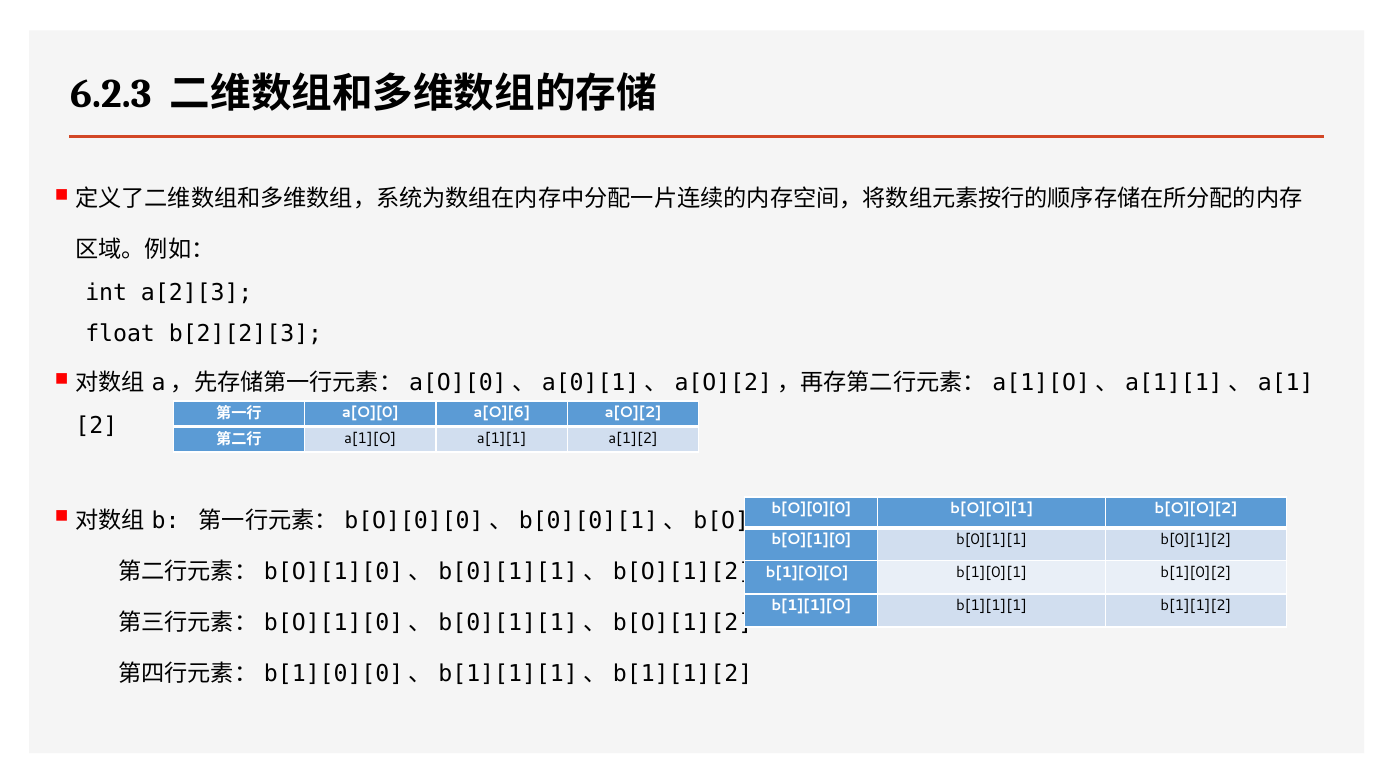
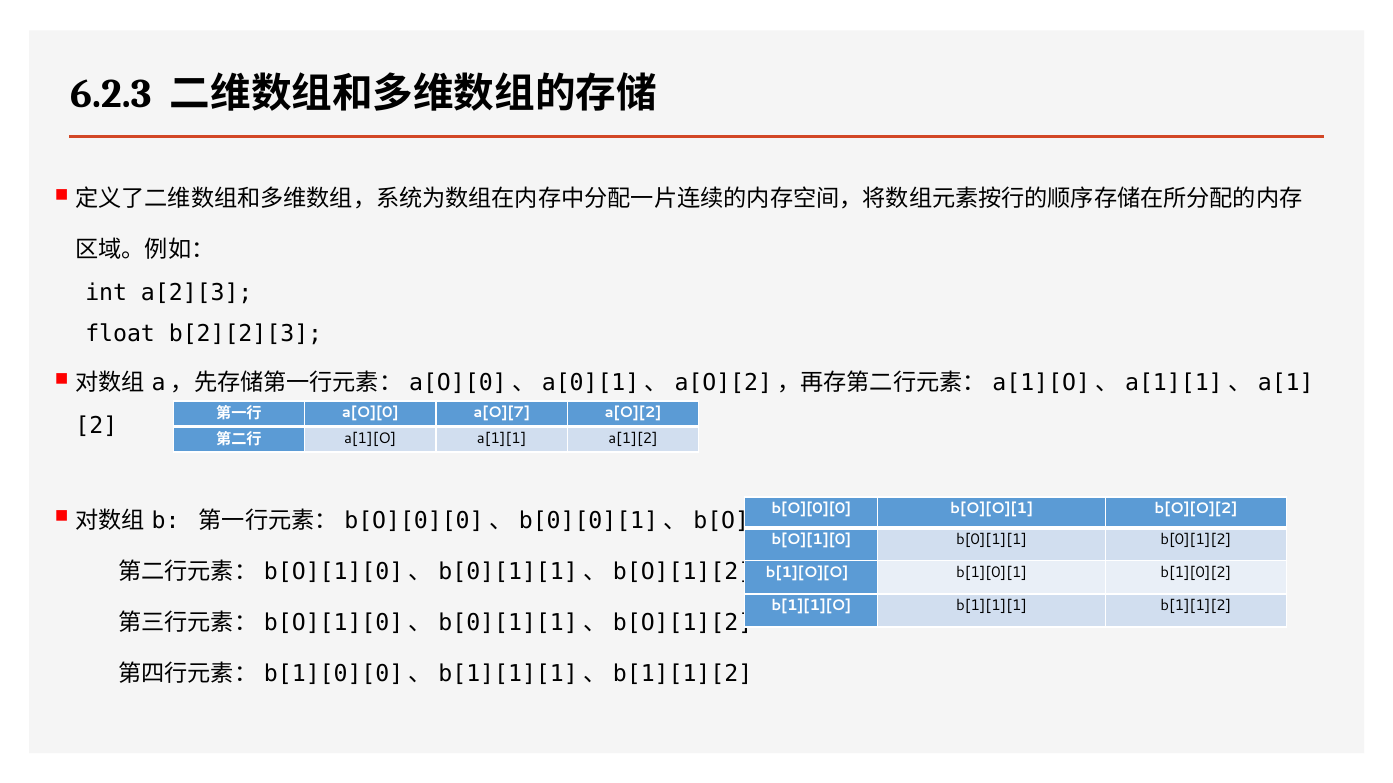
a[O][6: a[O][6 -> a[O][7
